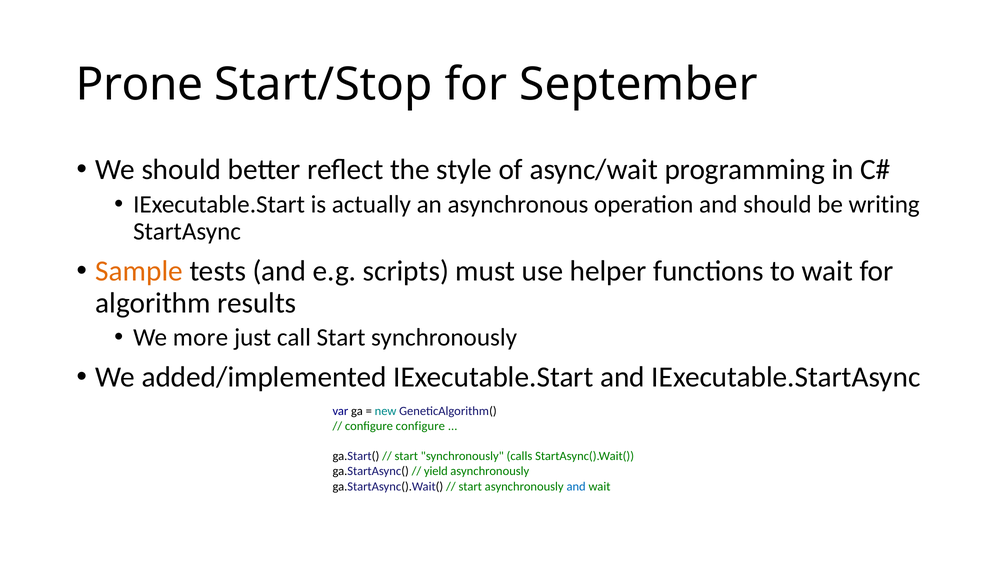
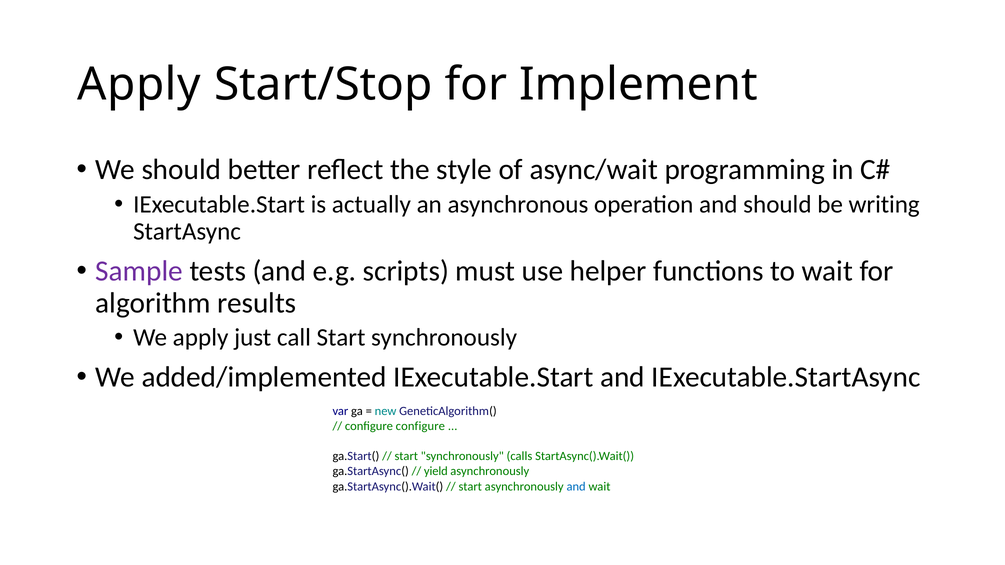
Prone at (140, 84): Prone -> Apply
September: September -> Implement
Sample colour: orange -> purple
We more: more -> apply
